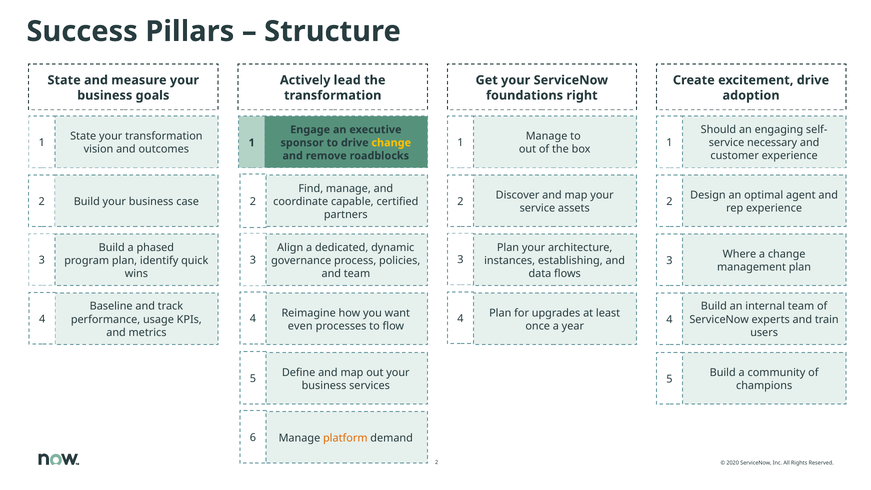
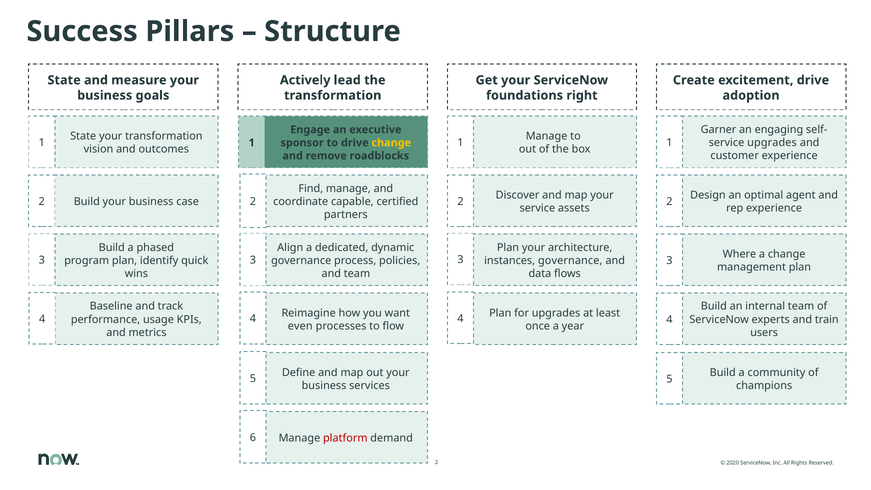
Should: Should -> Garner
service necessary: necessary -> upgrades
instances establishing: establishing -> governance
platform colour: orange -> red
